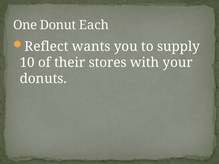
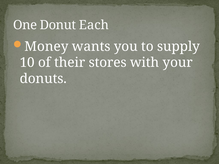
Reflect: Reflect -> Money
